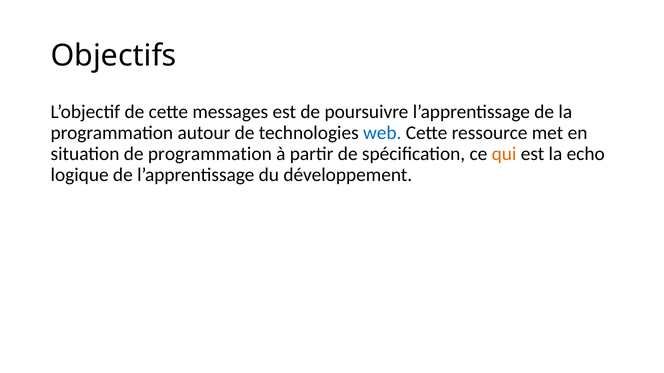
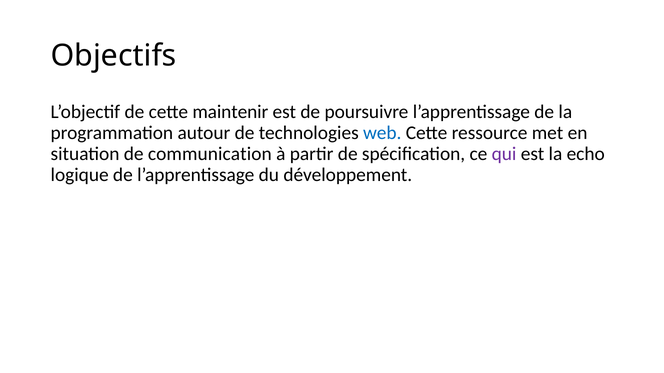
messages: messages -> maintenir
de programmation: programmation -> communication
qui colour: orange -> purple
